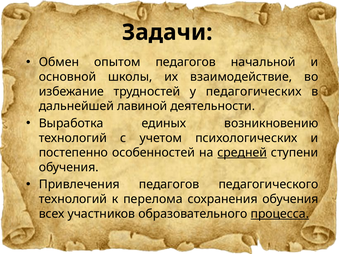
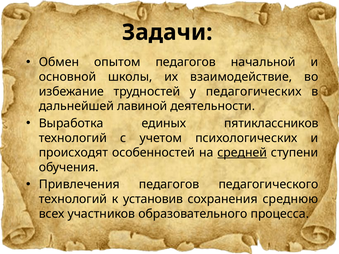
возникновению: возникновению -> пятиклассников
постепенно: постепенно -> происходят
перелома: перелома -> установив
сохранения обучения: обучения -> среднюю
процесса underline: present -> none
